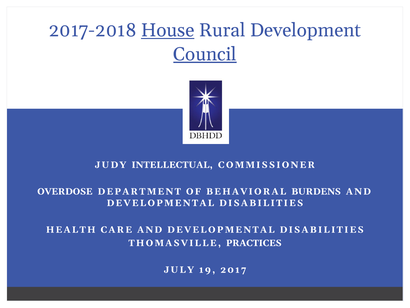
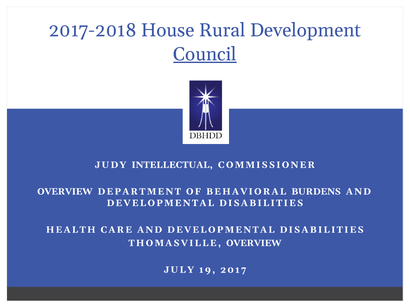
House underline: present -> none
OVERDOSE at (65, 191): OVERDOSE -> OVERVIEW
THOMASVILLE PRACTICES: PRACTICES -> OVERVIEW
